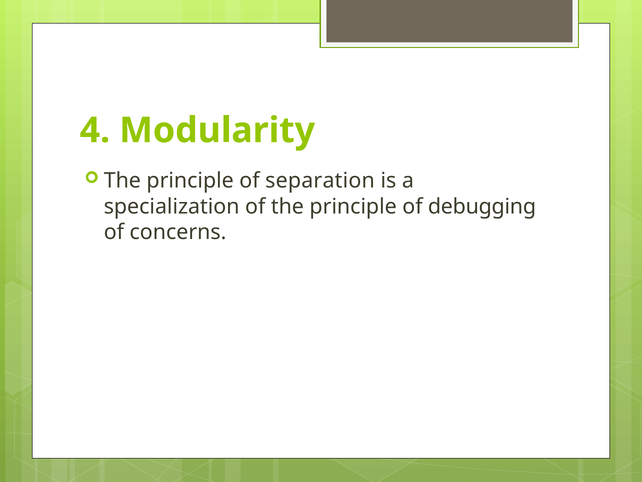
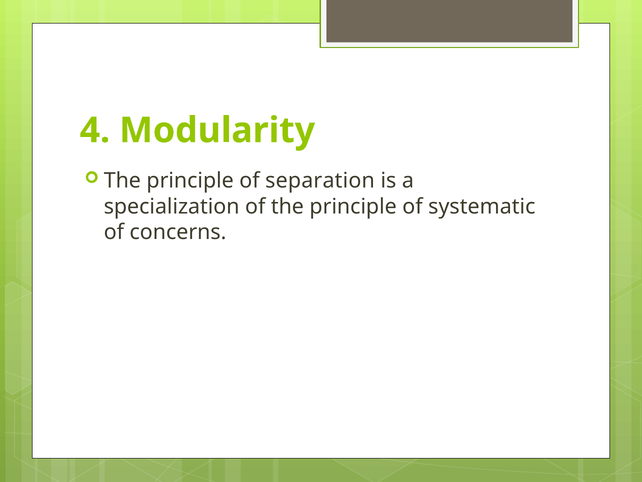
debugging: debugging -> systematic
